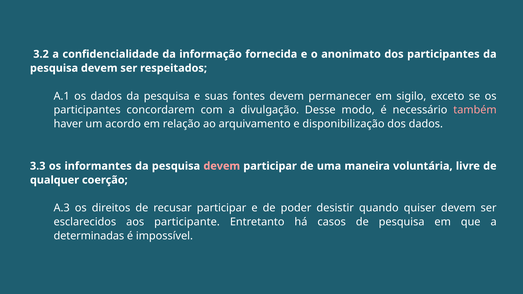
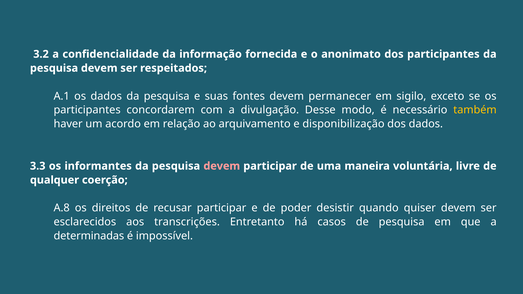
também colour: pink -> yellow
A.3: A.3 -> A.8
participante: participante -> transcrições
